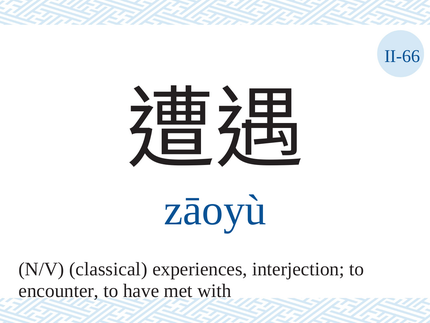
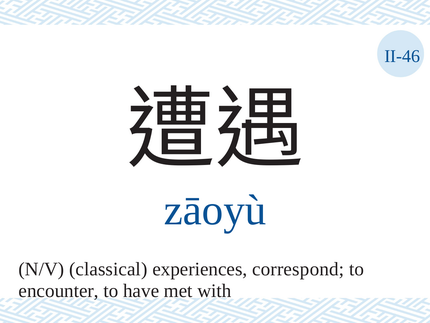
II-66: II-66 -> II-46
interjection: interjection -> correspond
